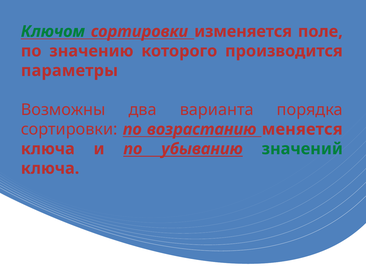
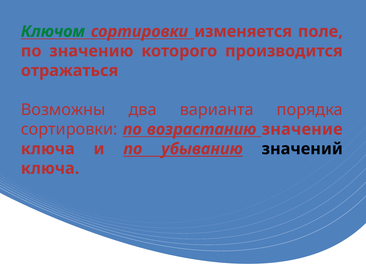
параметры: параметры -> отражаться
меняется: меняется -> значение
значений colour: green -> black
